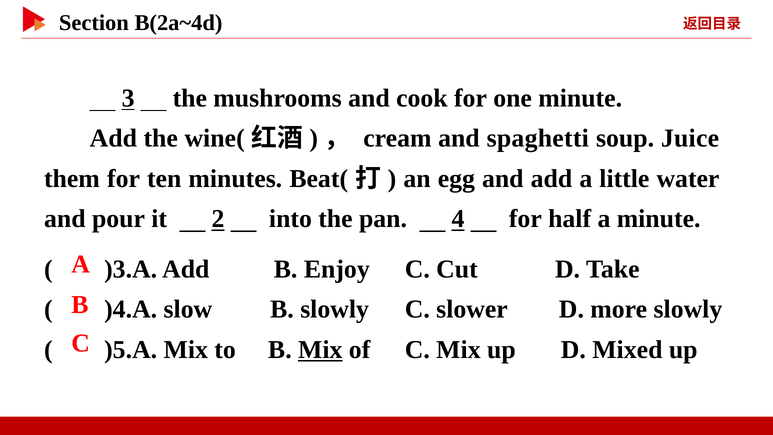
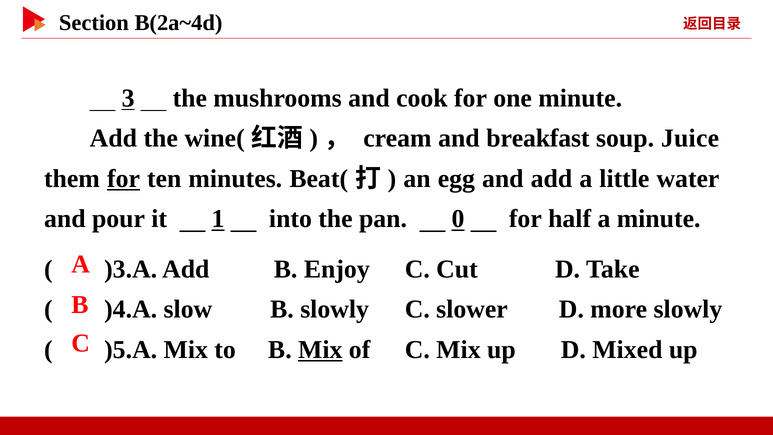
spaghetti: spaghetti -> breakfast
for at (123, 178) underline: none -> present
2: 2 -> 1
4: 4 -> 0
